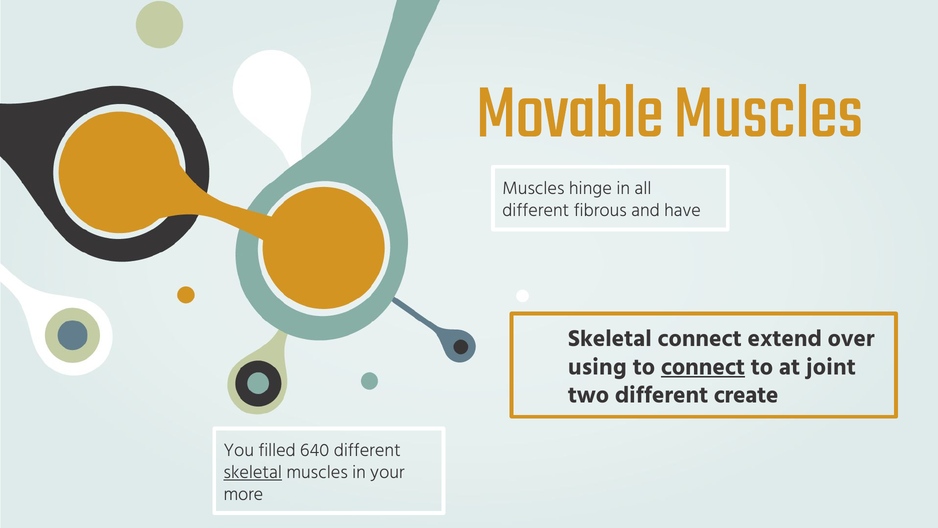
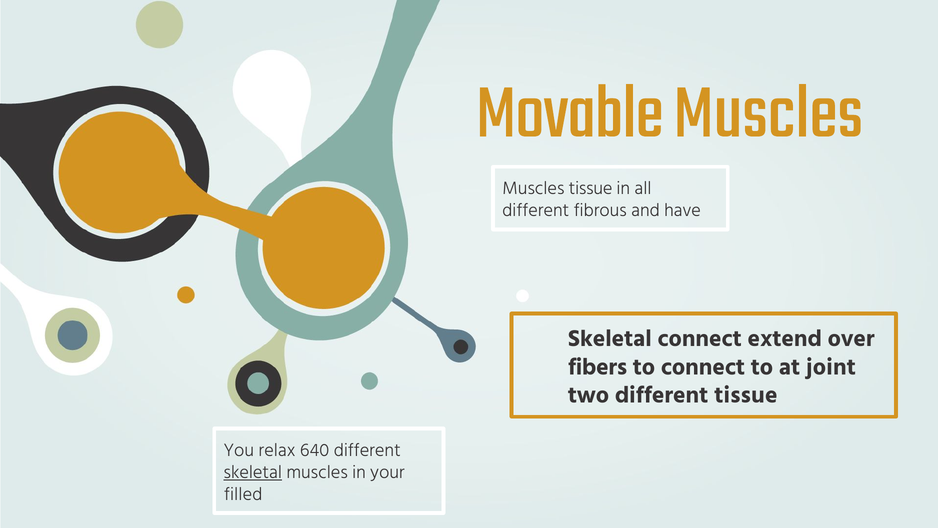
Muscles hinge: hinge -> tissue
using: using -> fibers
connect at (703, 367) underline: present -> none
different create: create -> tissue
filled: filled -> relax
more: more -> filled
